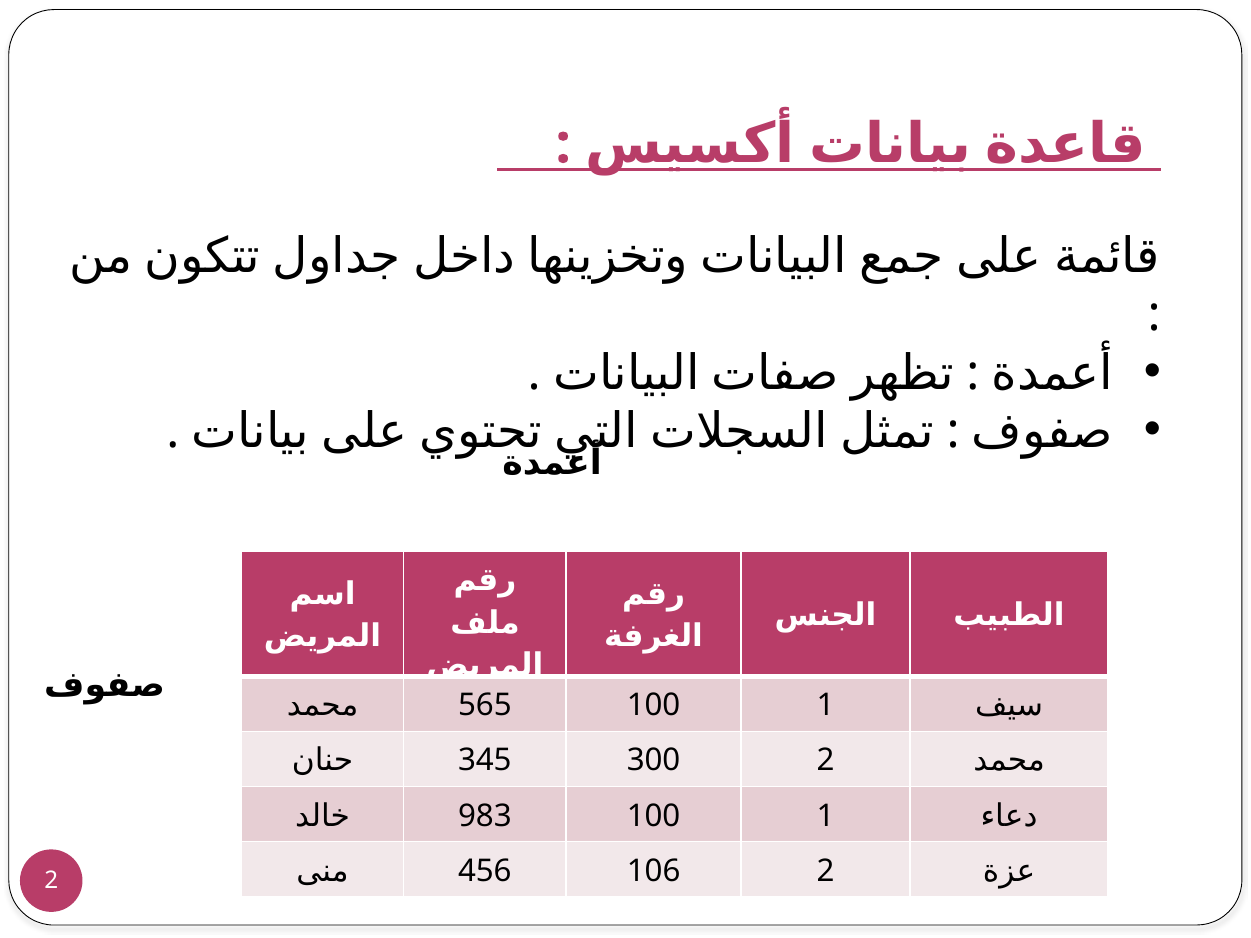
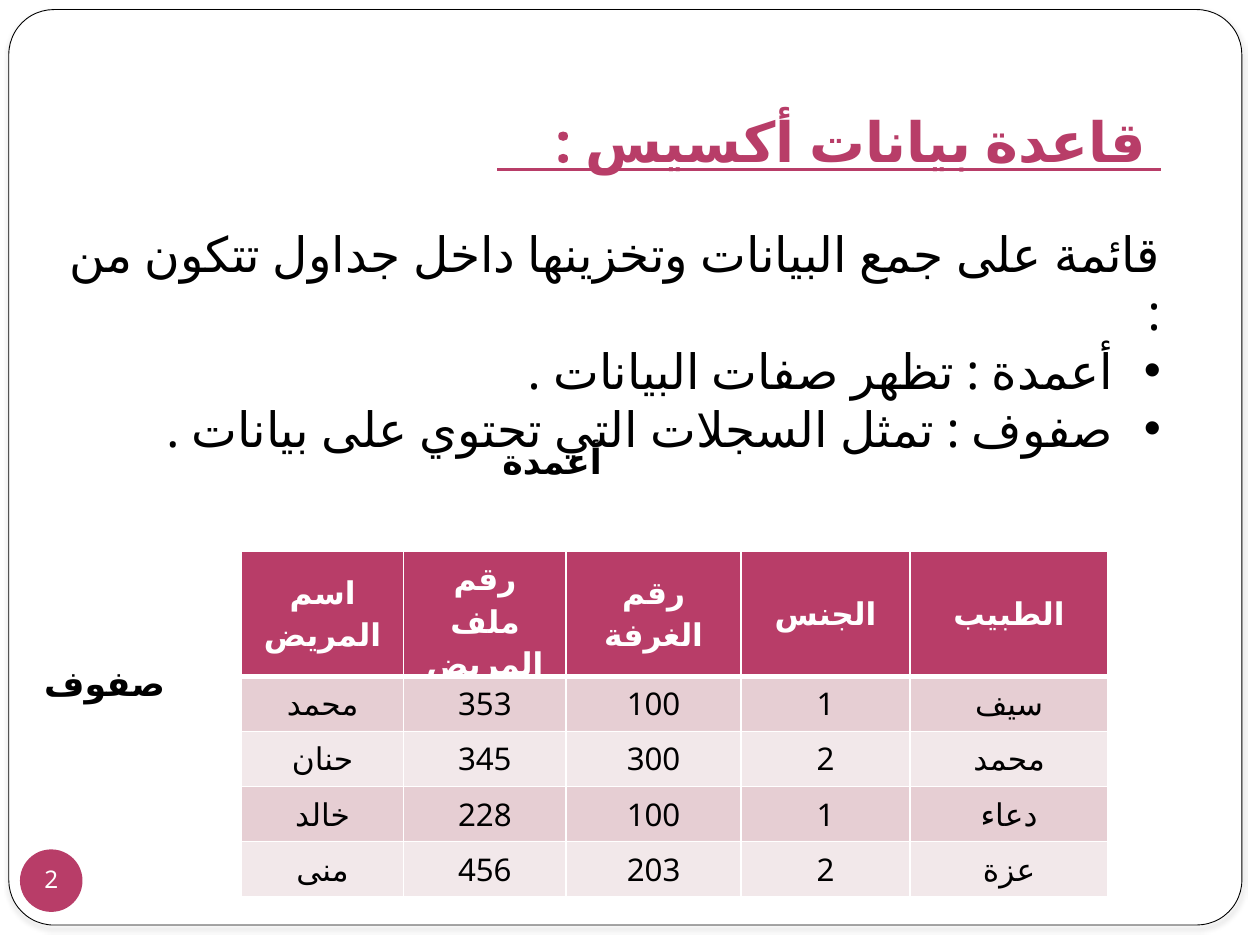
565: 565 -> 353
983: 983 -> 228
106: 106 -> 203
